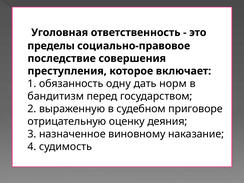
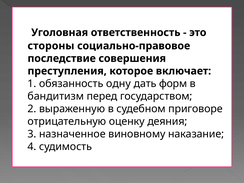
пределы: пределы -> стороны
норм: норм -> форм
